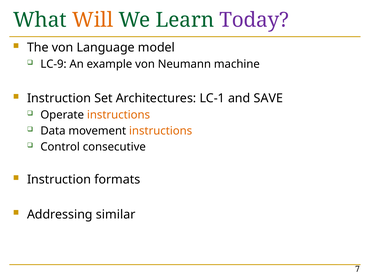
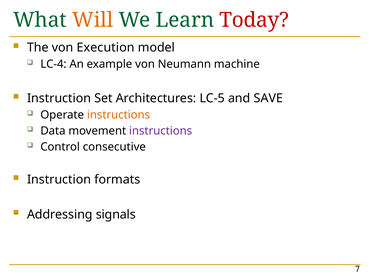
Today colour: purple -> red
Language: Language -> Execution
LC-9: LC-9 -> LC-4
LC-1: LC-1 -> LC-5
instructions at (161, 131) colour: orange -> purple
similar: similar -> signals
